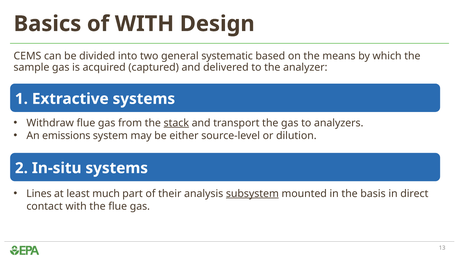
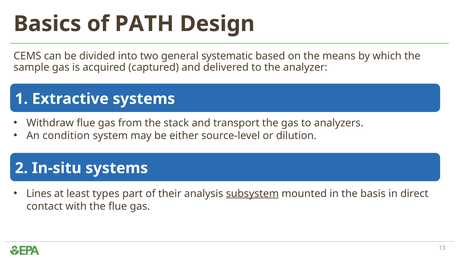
of WITH: WITH -> PATH
stack underline: present -> none
emissions: emissions -> condition
much: much -> types
